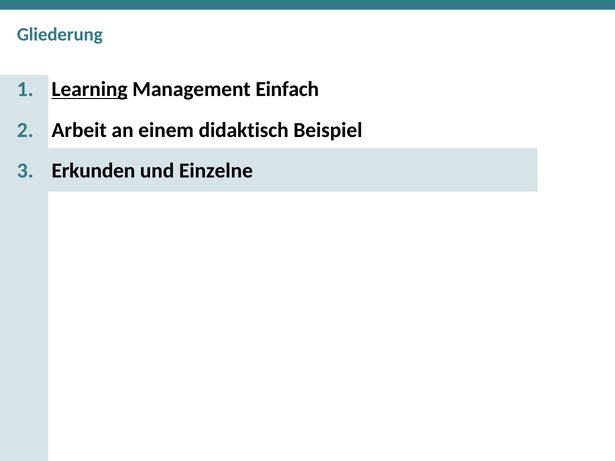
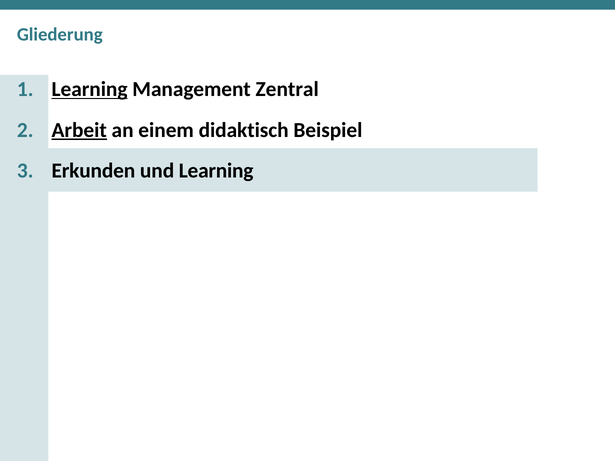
Einfach: Einfach -> Zentral
Arbeit underline: none -> present
und Einzelne: Einzelne -> Learning
